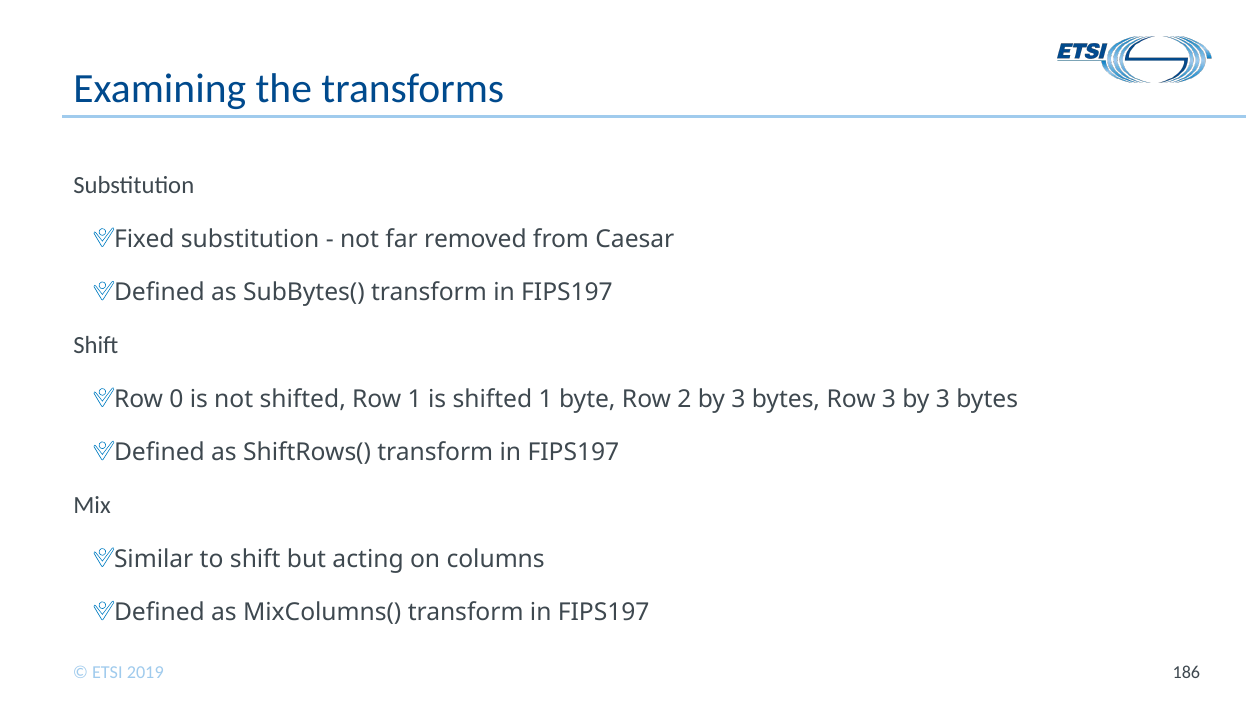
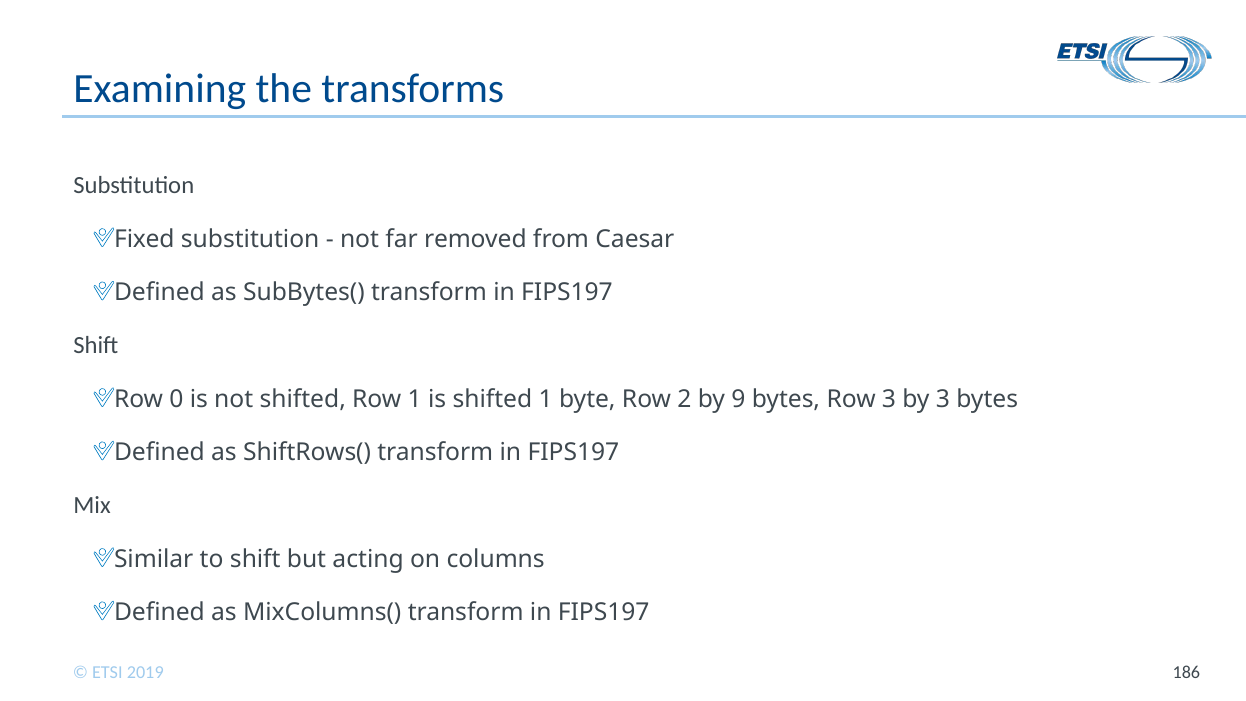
2 by 3: 3 -> 9
